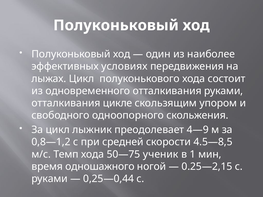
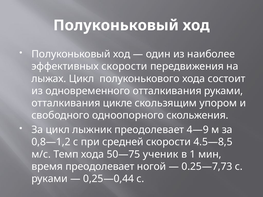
эффективных условиях: условиях -> скорости
время одношажного: одношажного -> преодолевает
0.25—2,15: 0.25—2,15 -> 0.25—7,73
